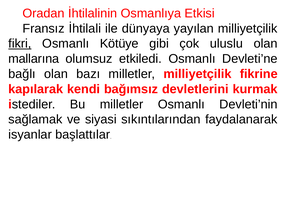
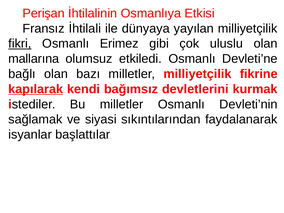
Oradan: Oradan -> Perişan
Kötüye: Kötüye -> Erimez
kapılarak underline: none -> present
